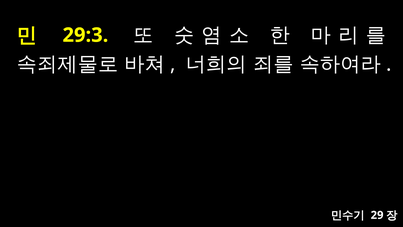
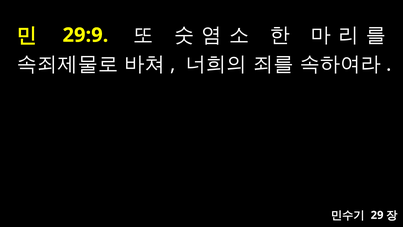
29:3: 29:3 -> 29:9
